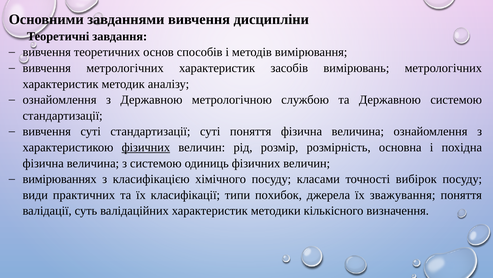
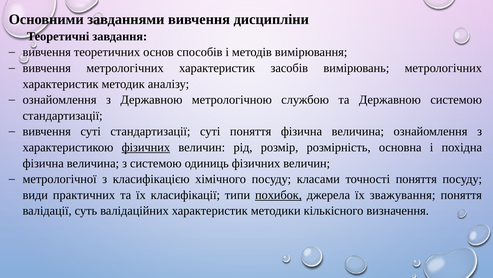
вимірюваннях: вимірюваннях -> метрологічної
точності вибірок: вибірок -> поняття
похибок underline: none -> present
